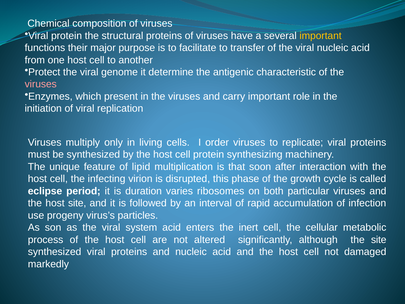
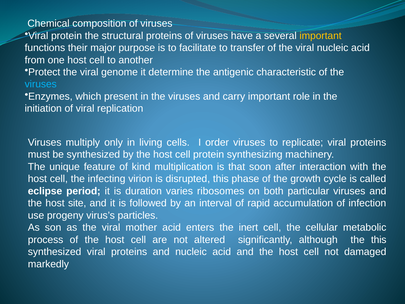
viruses at (41, 84) colour: pink -> light blue
lipid: lipid -> kind
system: system -> mother
the site: site -> this
